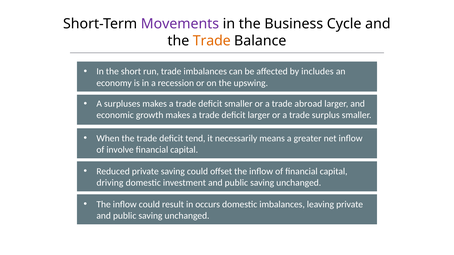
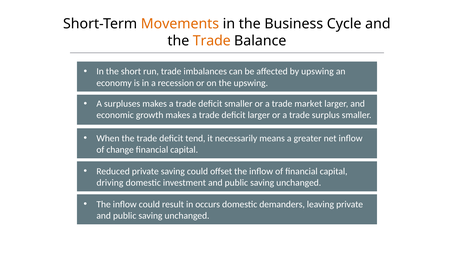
Movements colour: purple -> orange
by includes: includes -> upswing
abroad: abroad -> market
involve: involve -> change
domestic imbalances: imbalances -> demanders
